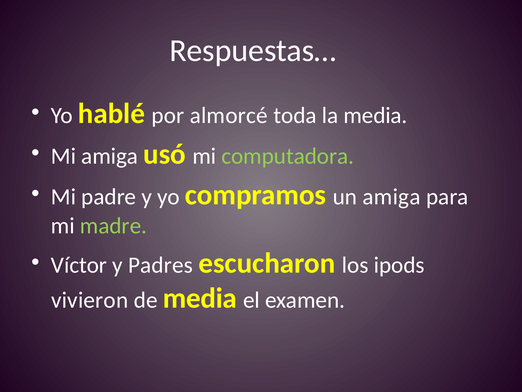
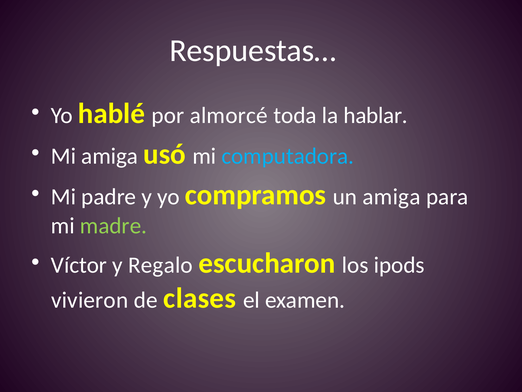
la media: media -> hablar
computadora colour: light green -> light blue
Padres: Padres -> Regalo
de media: media -> clases
